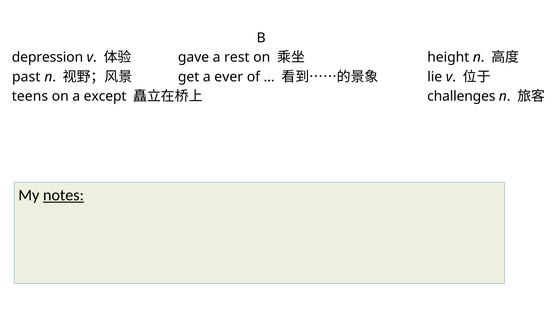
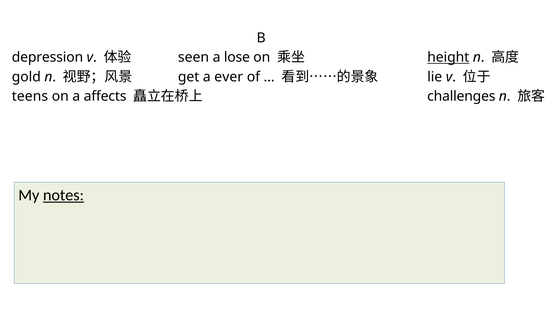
gave: gave -> seen
rest: rest -> lose
height underline: none -> present
past: past -> gold
except: except -> affects
